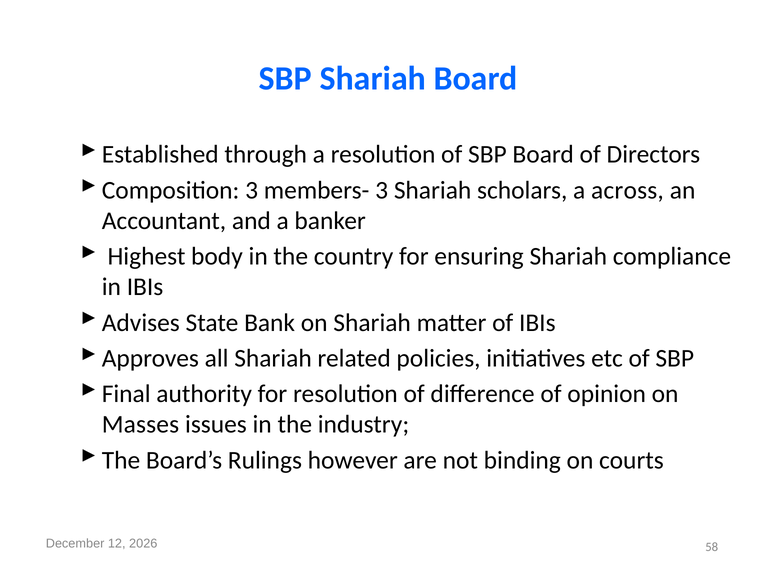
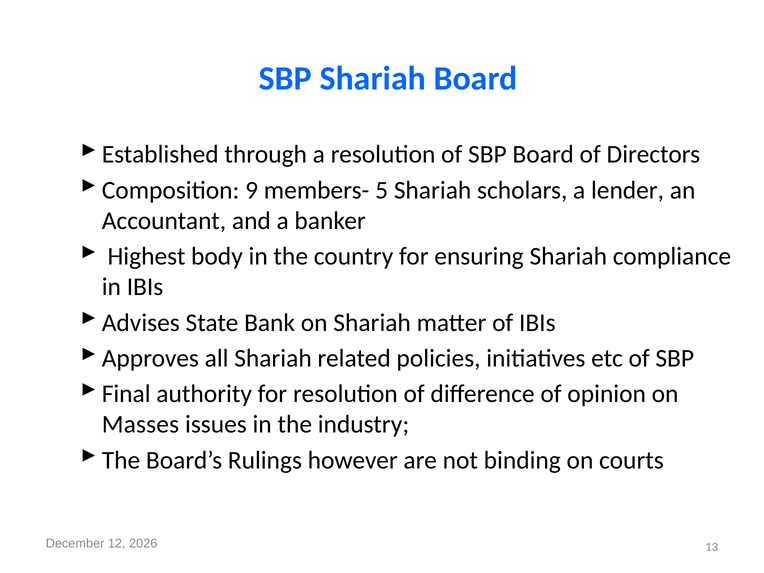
Composition 3: 3 -> 9
members- 3: 3 -> 5
across: across -> lender
58: 58 -> 13
